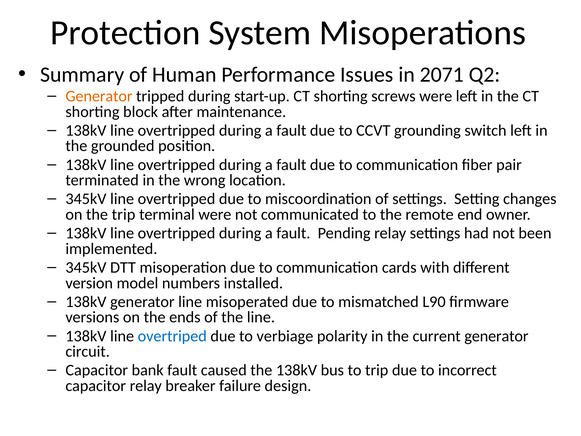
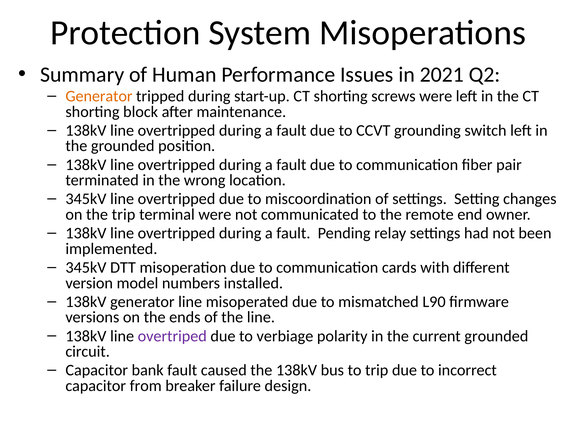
2071: 2071 -> 2021
overtriped colour: blue -> purple
current generator: generator -> grounded
capacitor relay: relay -> from
